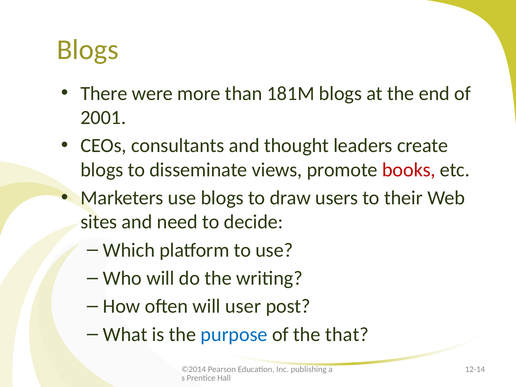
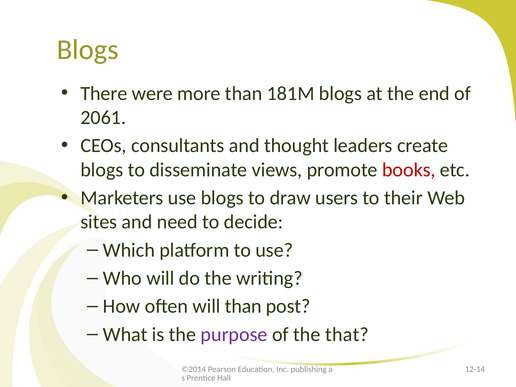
2001: 2001 -> 2061
will user: user -> than
purpose colour: blue -> purple
